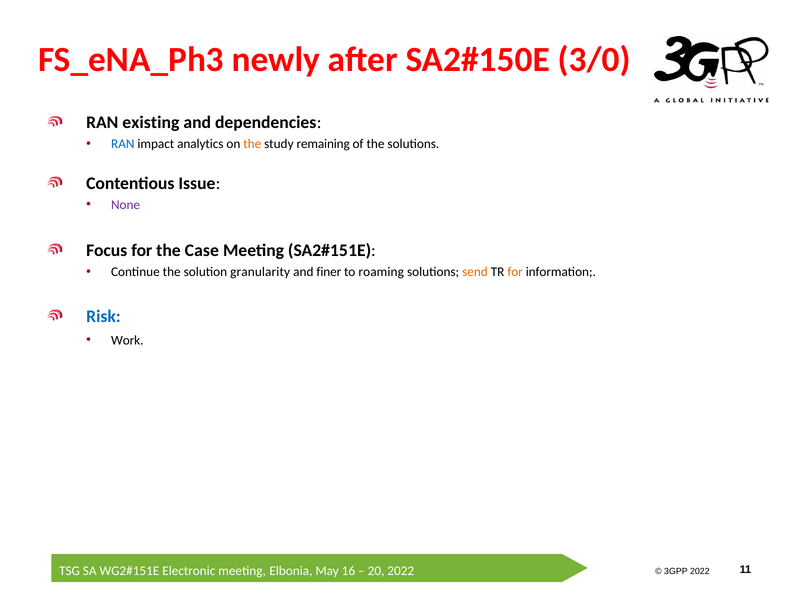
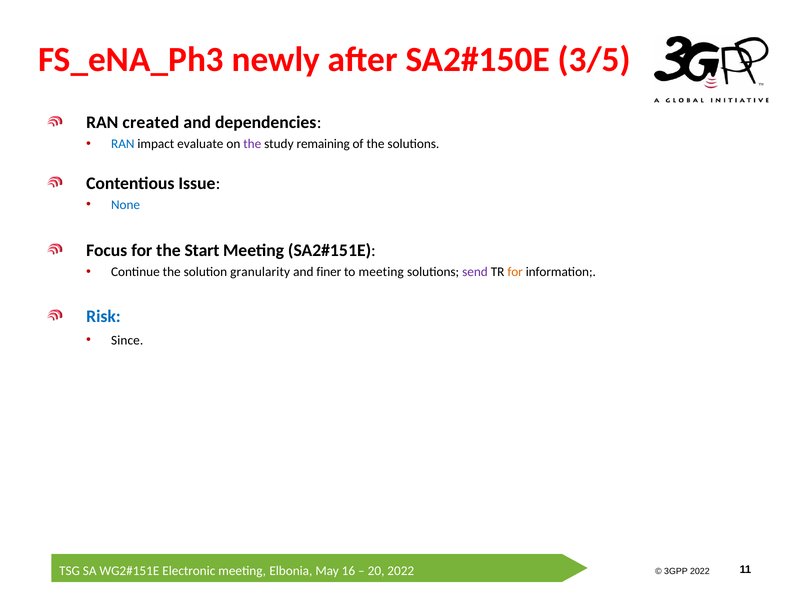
3/0: 3/0 -> 3/5
existing: existing -> created
analytics: analytics -> evaluate
the at (252, 144) colour: orange -> purple
None colour: purple -> blue
Case: Case -> Start
to roaming: roaming -> meeting
send colour: orange -> purple
Work: Work -> Since
